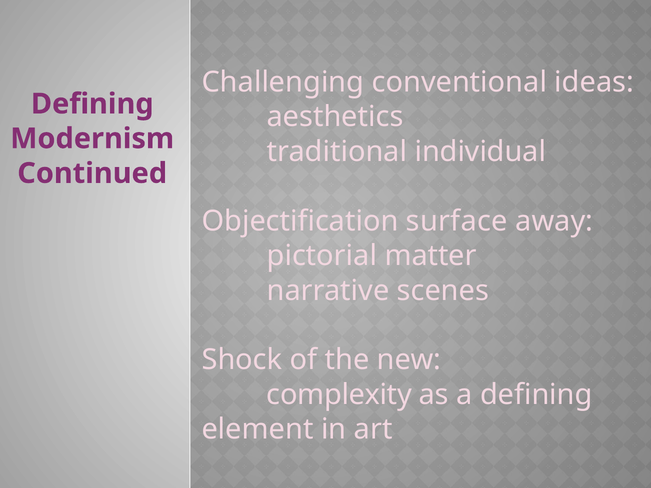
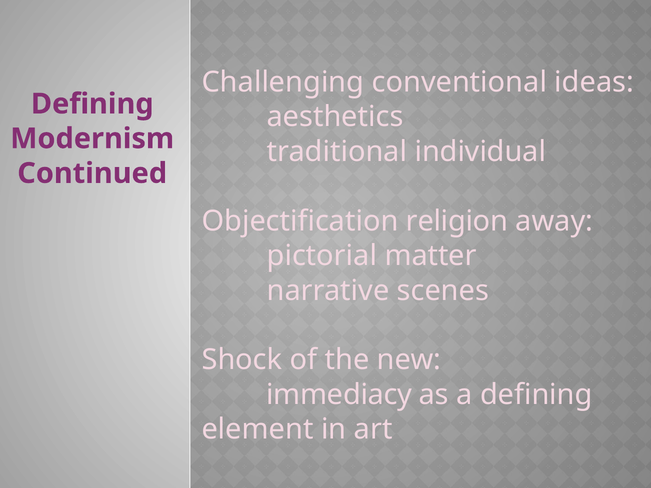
surface: surface -> religion
complexity: complexity -> immediacy
